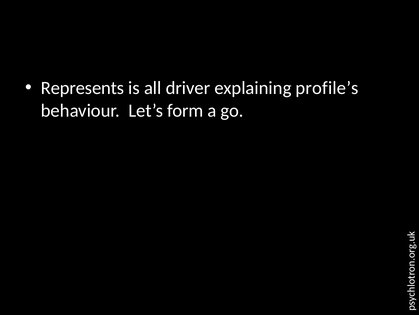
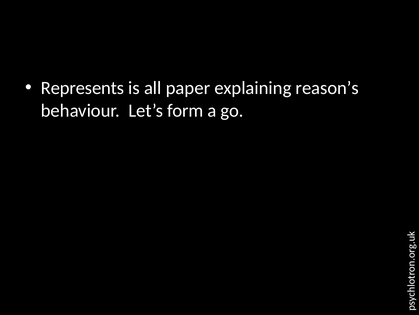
driver: driver -> paper
profile’s: profile’s -> reason’s
